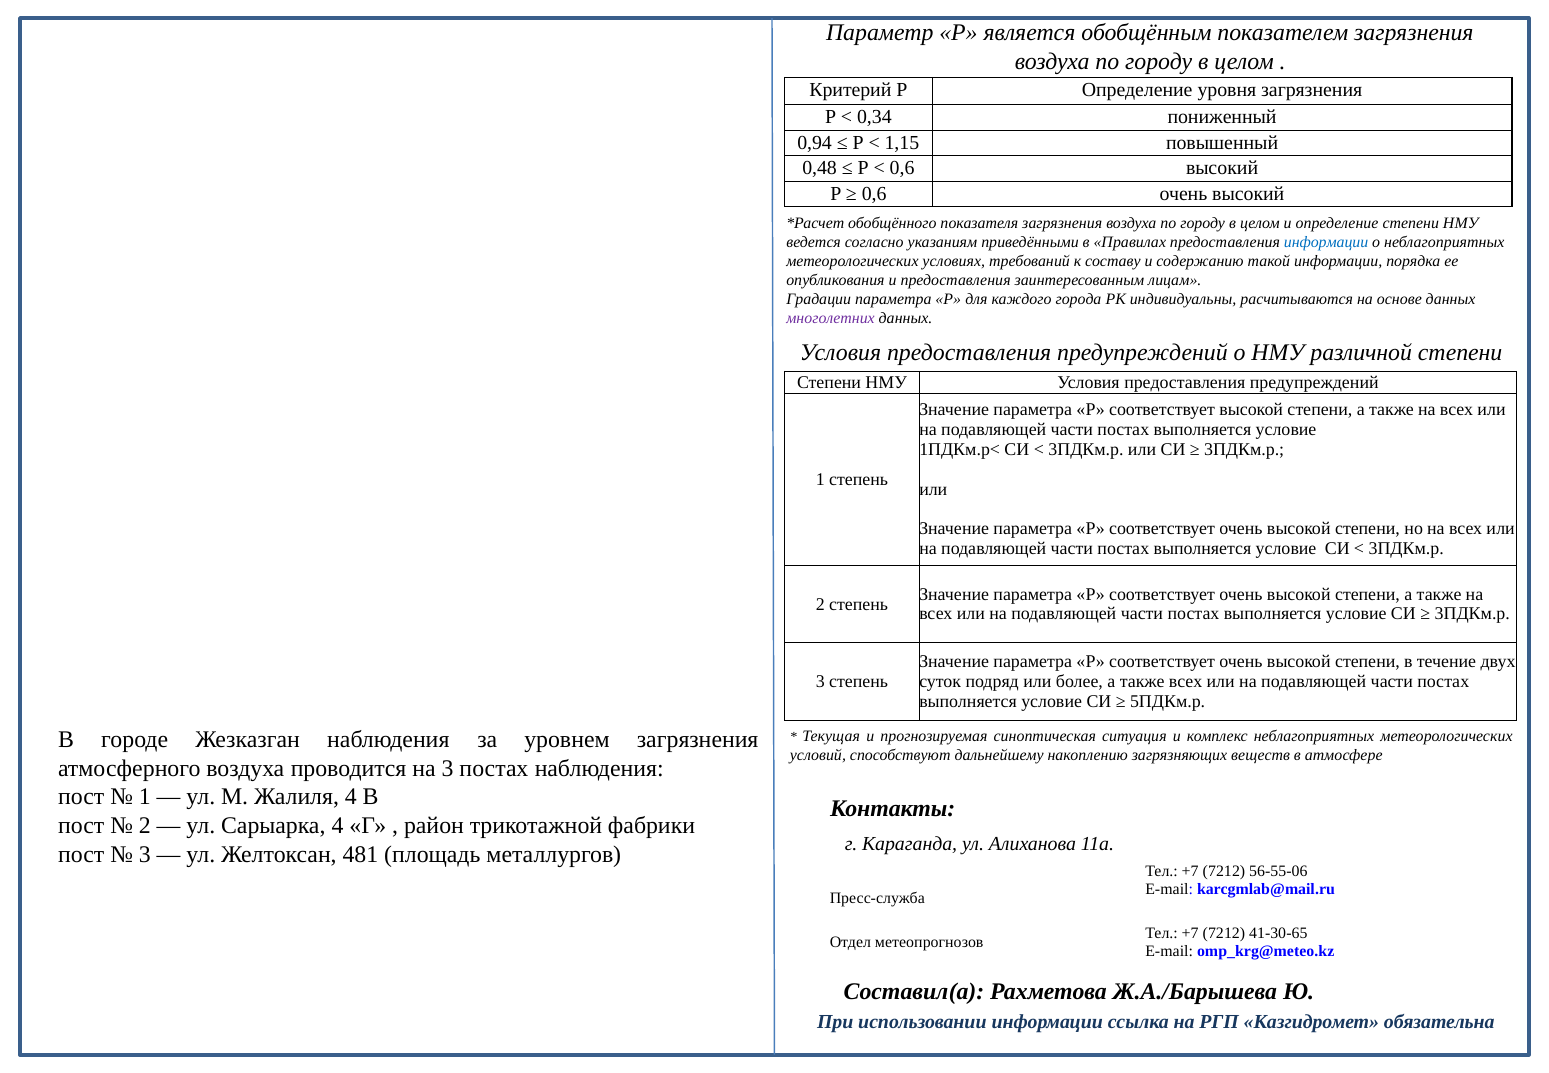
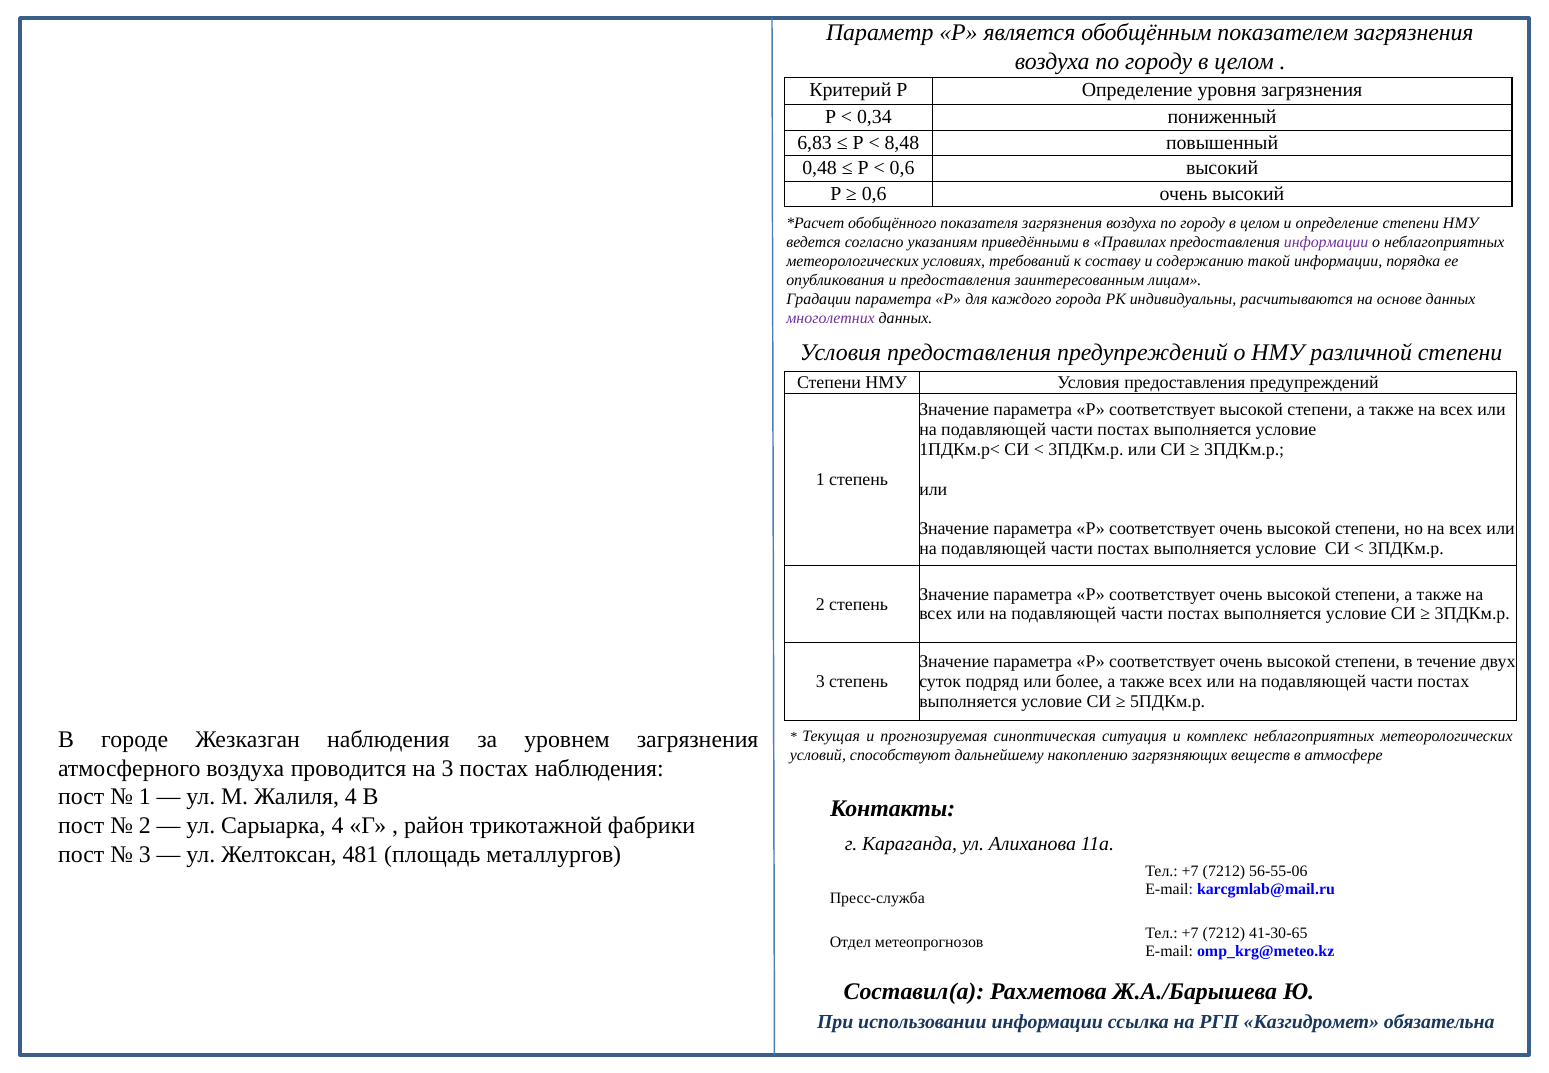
0,94: 0,94 -> 6,83
1,15: 1,15 -> 8,48
информации at (1326, 242) colour: blue -> purple
